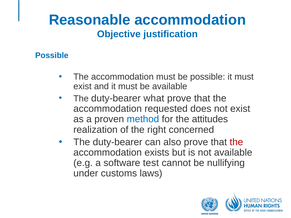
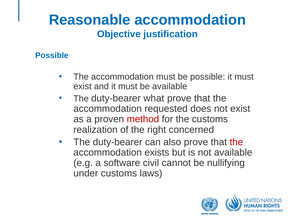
method colour: blue -> red
the attitudes: attitudes -> customs
test: test -> civil
